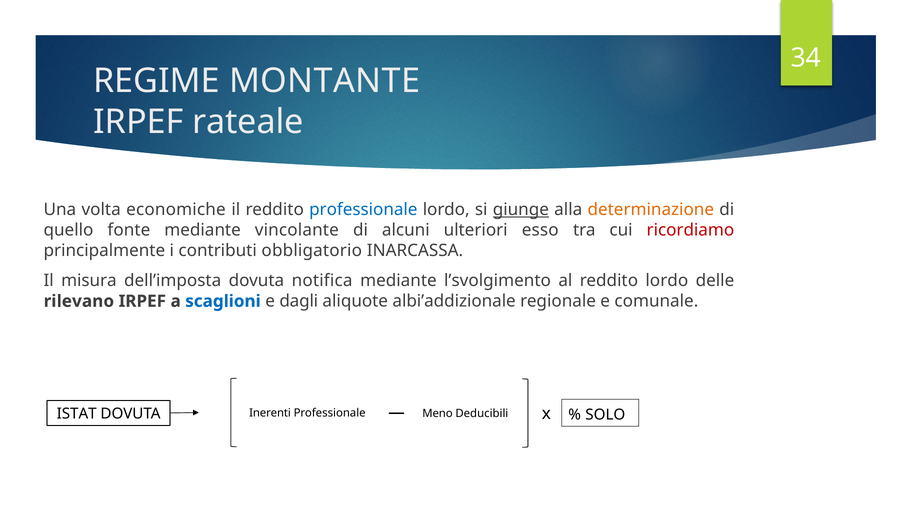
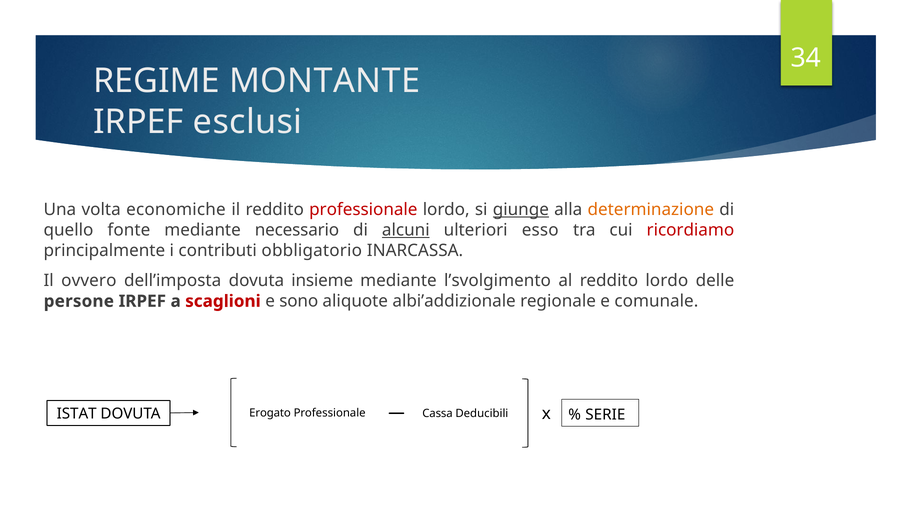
rateale: rateale -> esclusi
professionale at (363, 210) colour: blue -> red
vincolante: vincolante -> necessario
alcuni underline: none -> present
misura: misura -> ovvero
notifica: notifica -> insieme
rilevano: rilevano -> persone
scaglioni colour: blue -> red
dagli: dagli -> sono
Inerenti: Inerenti -> Erogato
Meno: Meno -> Cassa
SOLO: SOLO -> SERIE
